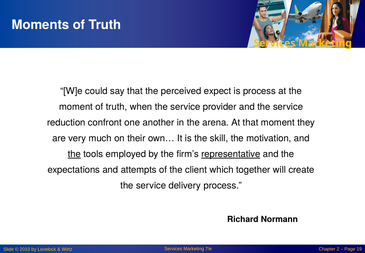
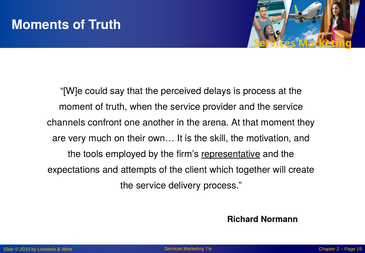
expect: expect -> delays
reduction: reduction -> channels
the at (74, 154) underline: present -> none
